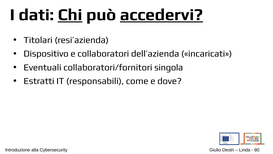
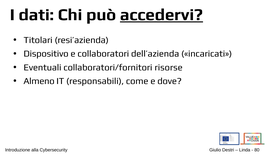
Chi underline: present -> none
singola: singola -> risorse
Estratti: Estratti -> Almeno
